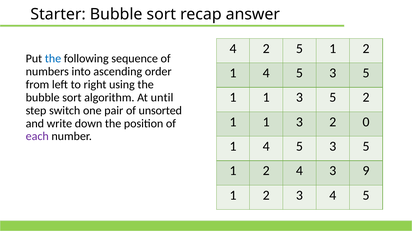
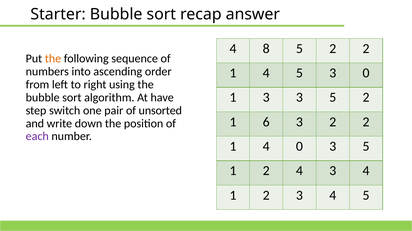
4 2: 2 -> 8
1 at (333, 49): 1 -> 2
the at (53, 59) colour: blue -> orange
5 at (366, 73): 5 -> 0
1 at (266, 98): 1 -> 3
until: until -> have
1 at (266, 122): 1 -> 6
3 2 0: 0 -> 2
5 at (299, 147): 5 -> 0
4 3 9: 9 -> 4
